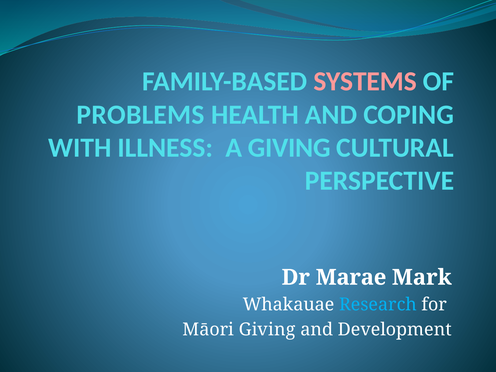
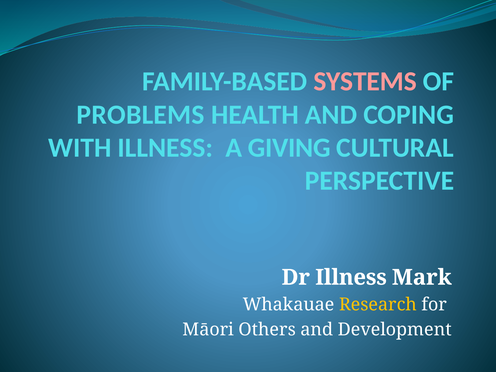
Dr Marae: Marae -> Illness
Research colour: light blue -> yellow
Māori Giving: Giving -> Others
